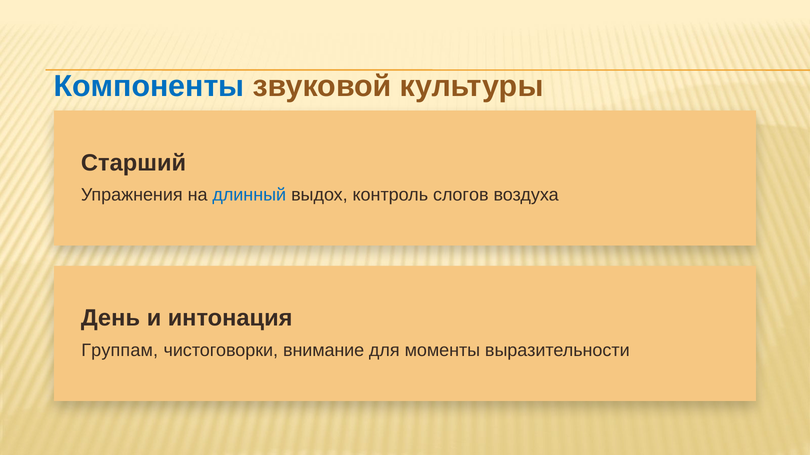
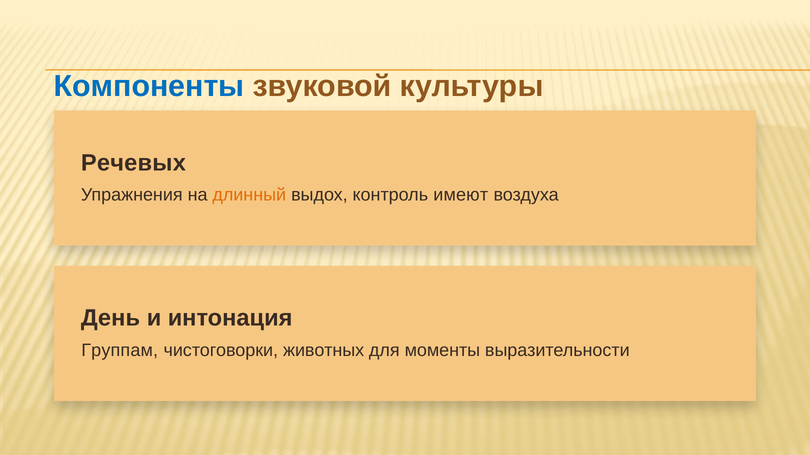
Старший: Старший -> Речевых
длинный colour: blue -> orange
слогов: слогов -> имеют
внимание: внимание -> животных
